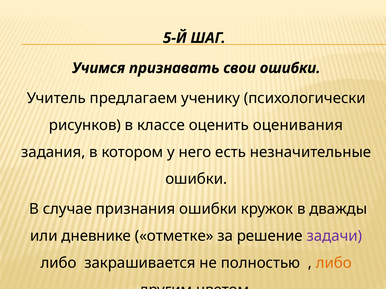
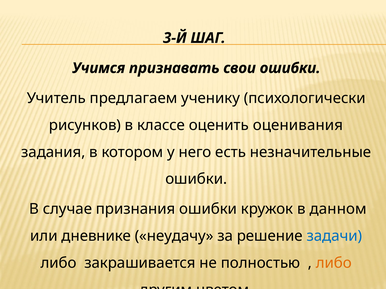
5-Й: 5-Й -> 3-Й
дважды: дважды -> данном
отметке: отметке -> неудачу
задачи colour: purple -> blue
